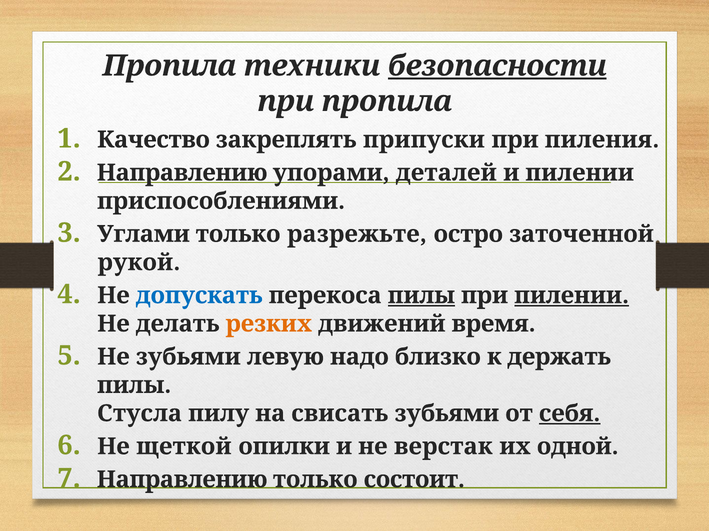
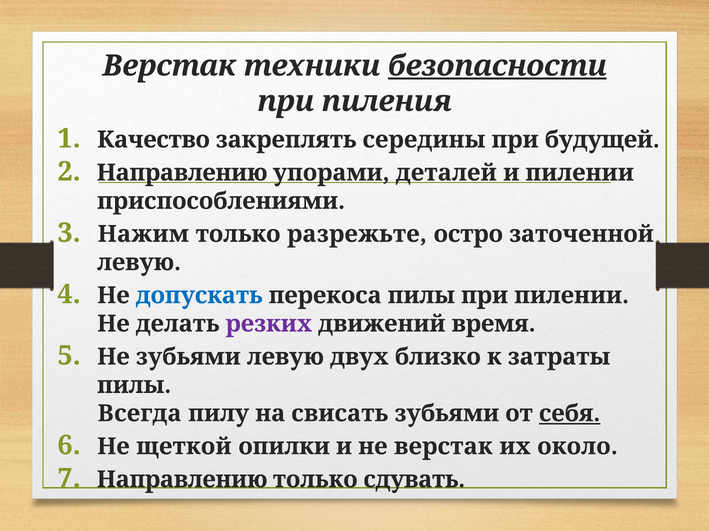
Пропила at (169, 66): Пропила -> Верстак
при пропила: пропила -> пиления
припуски: припуски -> середины
пиления: пиления -> будущей
Углами: Углами -> Нажим
рукой at (139, 263): рукой -> левую
пилы at (421, 296) underline: present -> none
пилении at (572, 296) underline: present -> none
резких colour: orange -> purple
надо: надо -> двух
держать: держать -> затраты
Стусла: Стусла -> Всегда
одной: одной -> около
состоит: состоит -> сдувать
